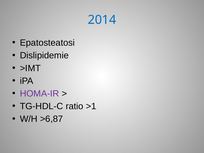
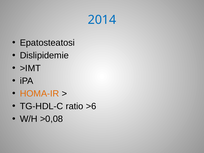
HOMA-IR colour: purple -> orange
>1: >1 -> >6
>6,87: >6,87 -> >0,08
